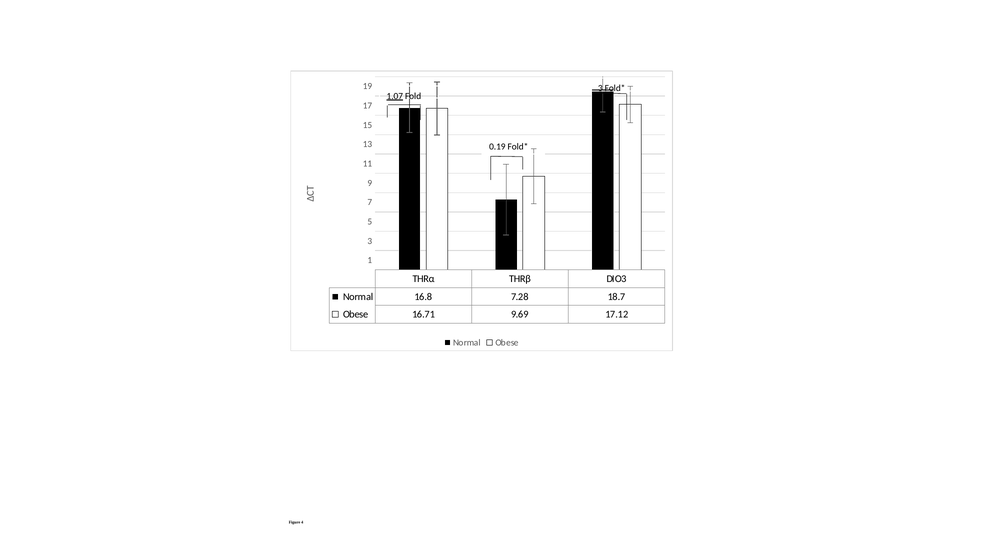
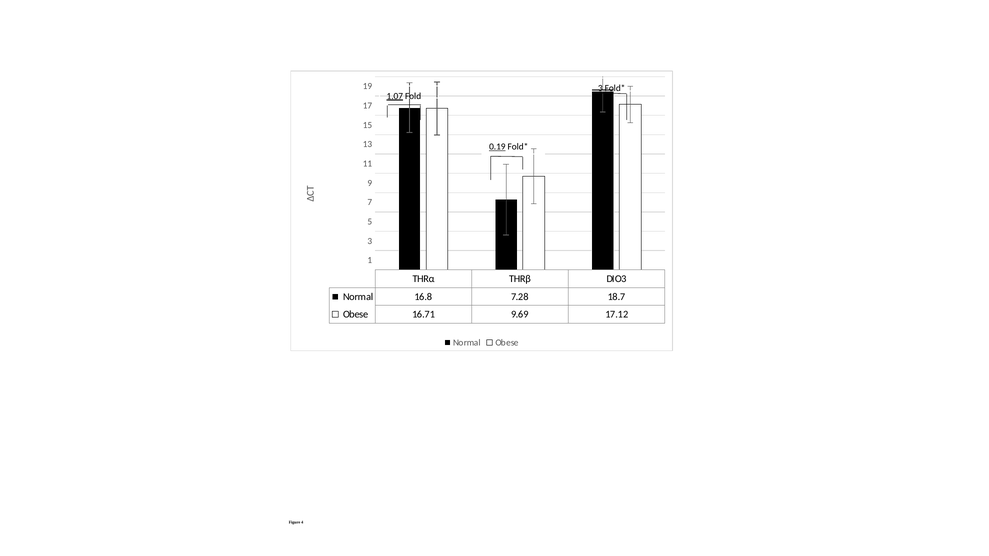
0.19 underline: none -> present
